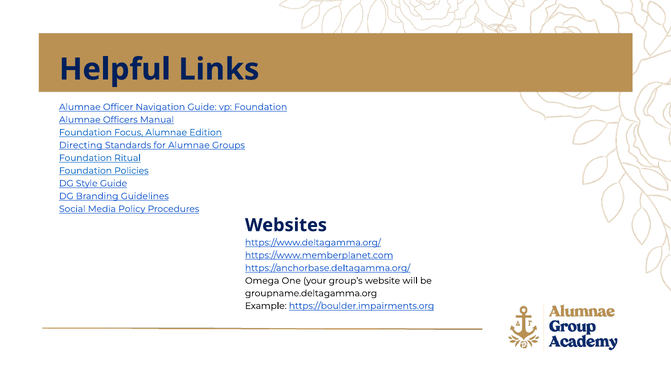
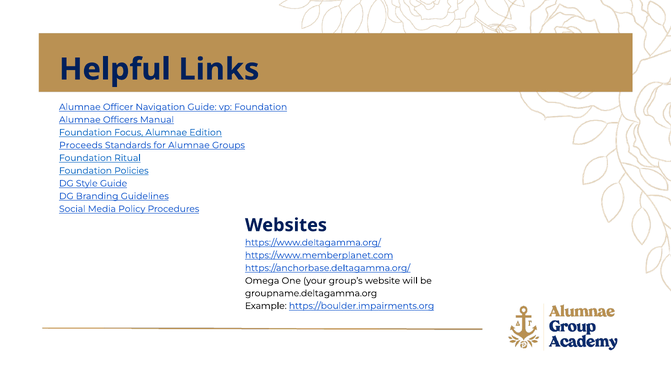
Directing: Directing -> Proceeds
